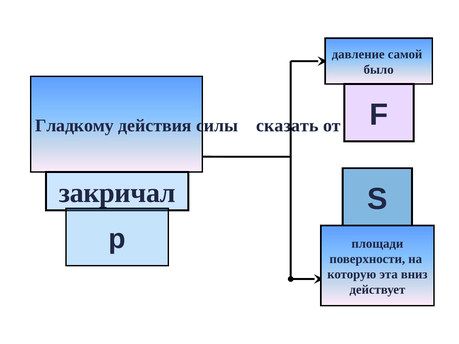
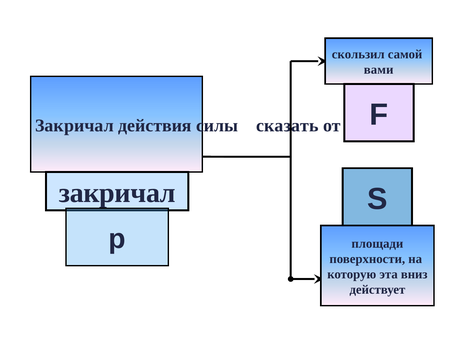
давление: давление -> скользил
было: было -> вами
Гладкому at (75, 126): Гладкому -> Закричал
